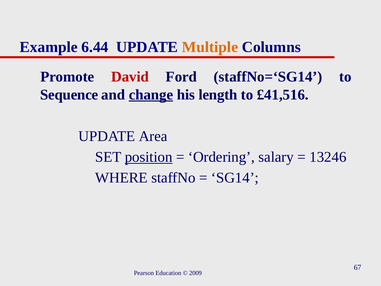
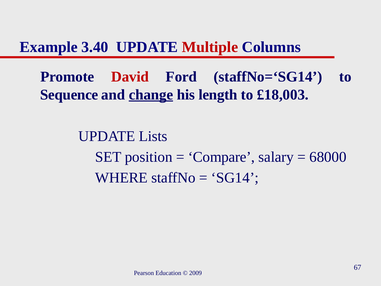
6.44: 6.44 -> 3.40
Multiple colour: orange -> red
£41,516: £41,516 -> £18,003
Area: Area -> Lists
position underline: present -> none
Ordering: Ordering -> Compare
13246: 13246 -> 68000
